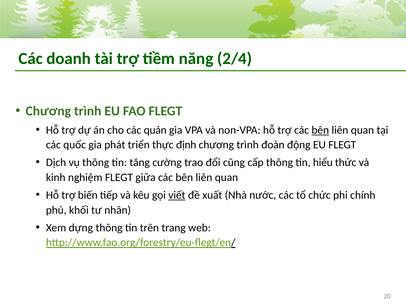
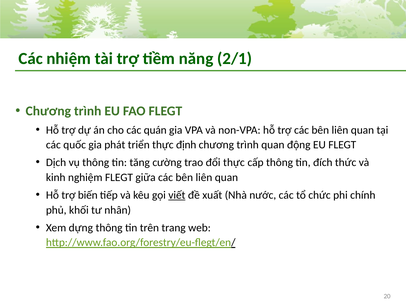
doanh: doanh -> nhiệm
2/4: 2/4 -> 2/1
bên at (320, 130) underline: present -> none
trình đoàn: đoàn -> quan
đổi cũng: cũng -> thực
hiểu: hiểu -> đích
